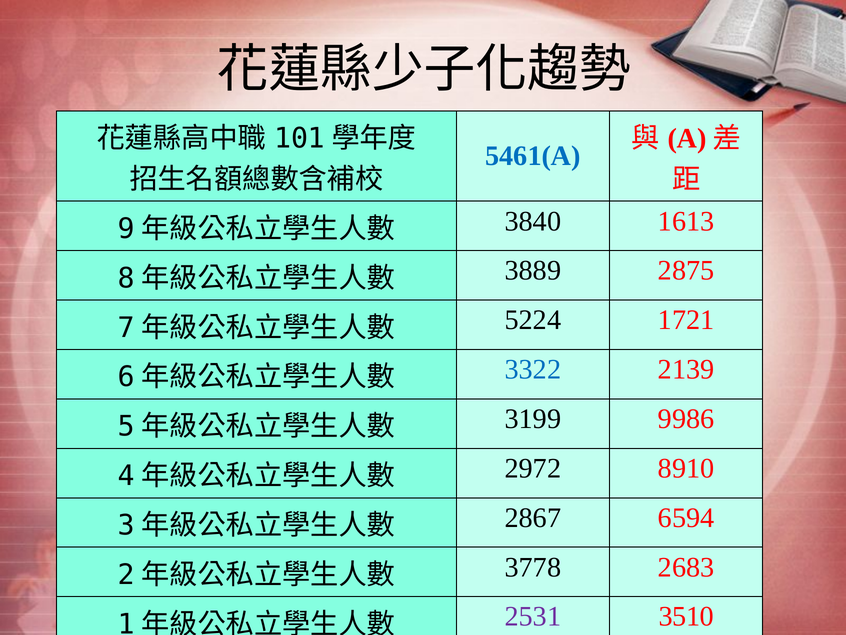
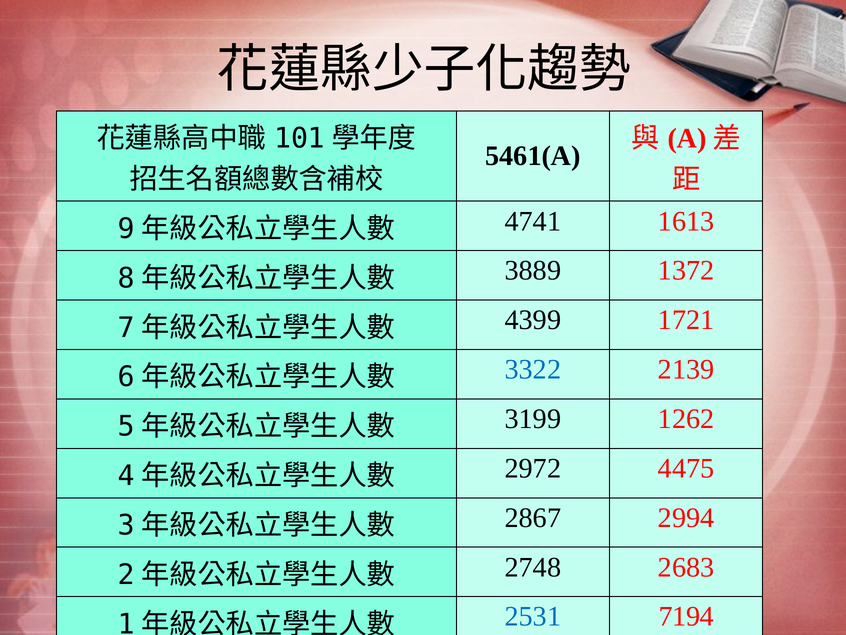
5461(A colour: blue -> black
3840: 3840 -> 4741
2875: 2875 -> 1372
5224: 5224 -> 4399
9986: 9986 -> 1262
8910: 8910 -> 4475
6594: 6594 -> 2994
3778: 3778 -> 2748
3510: 3510 -> 7194
2531 colour: purple -> blue
